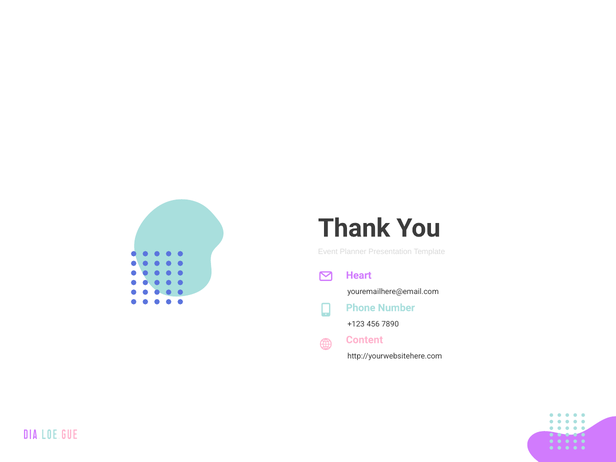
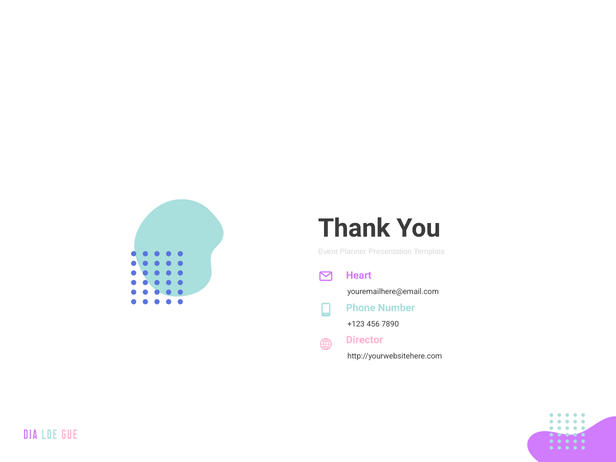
Content: Content -> Director
